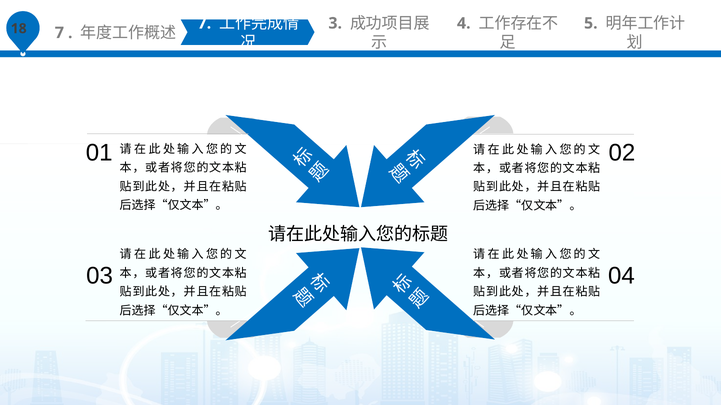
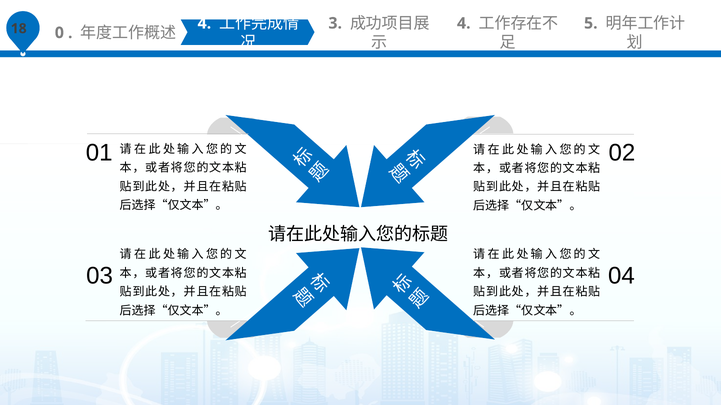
7 at (59, 33): 7 -> 0
7 at (204, 23): 7 -> 4
